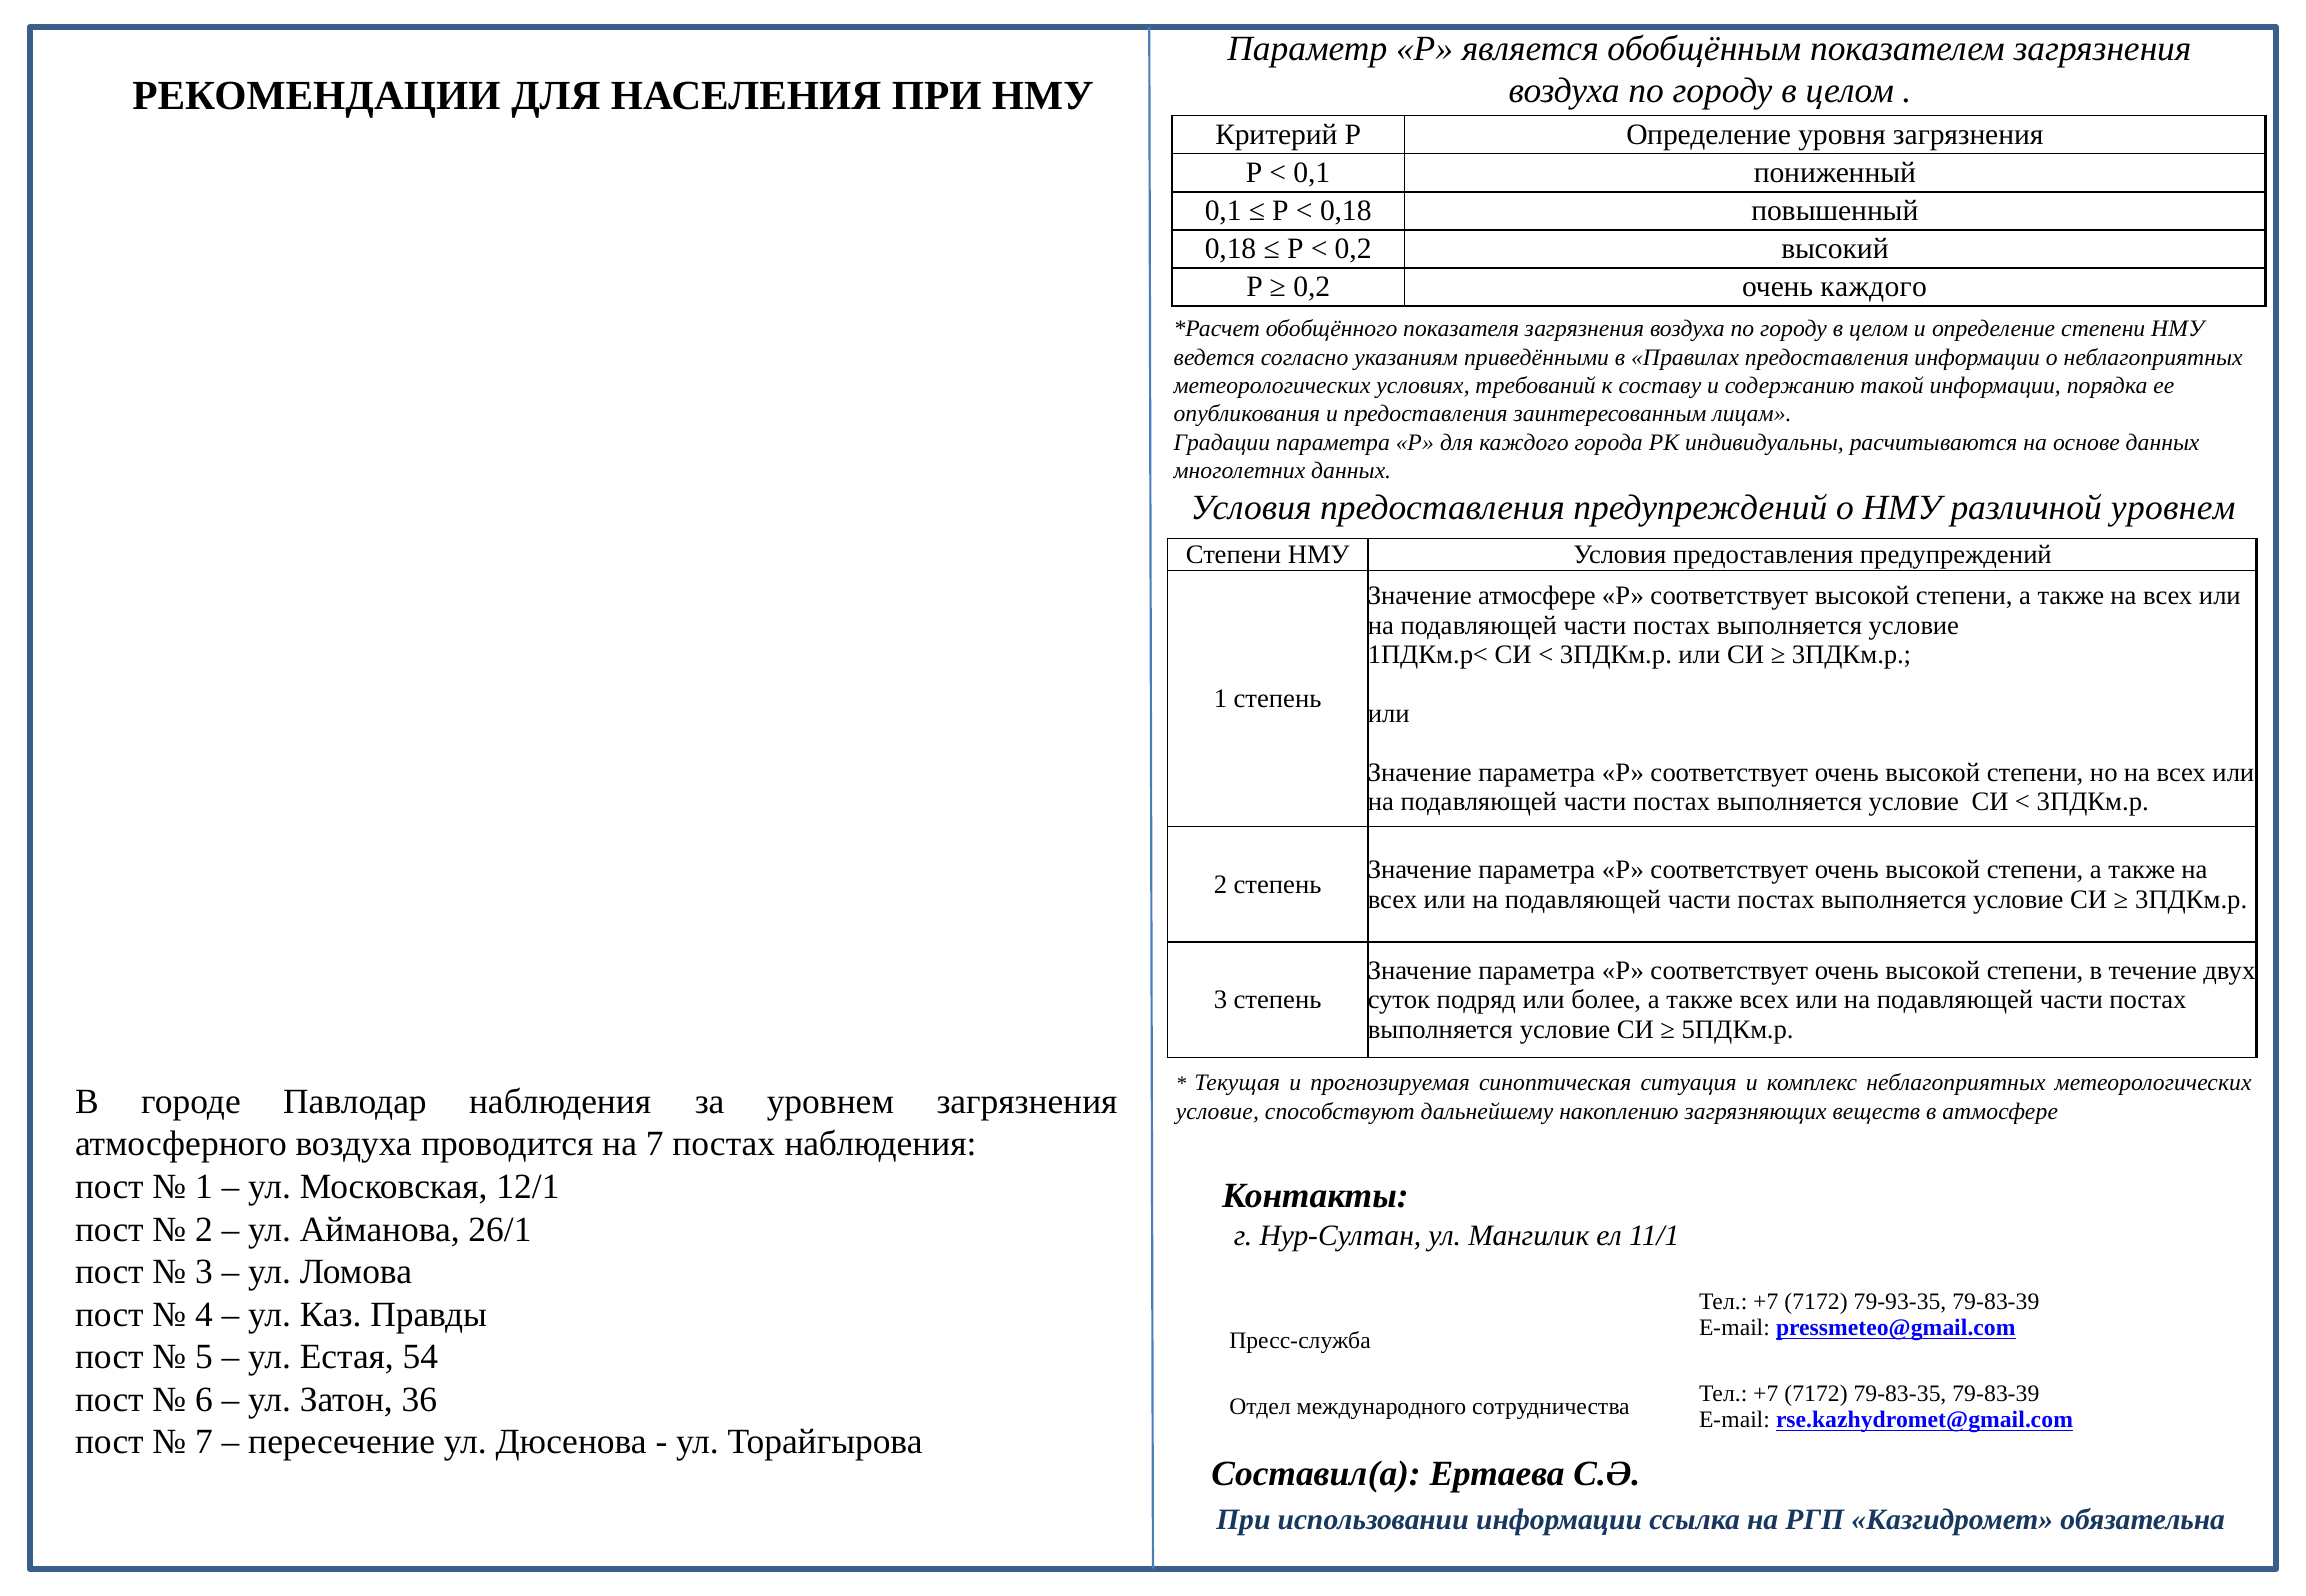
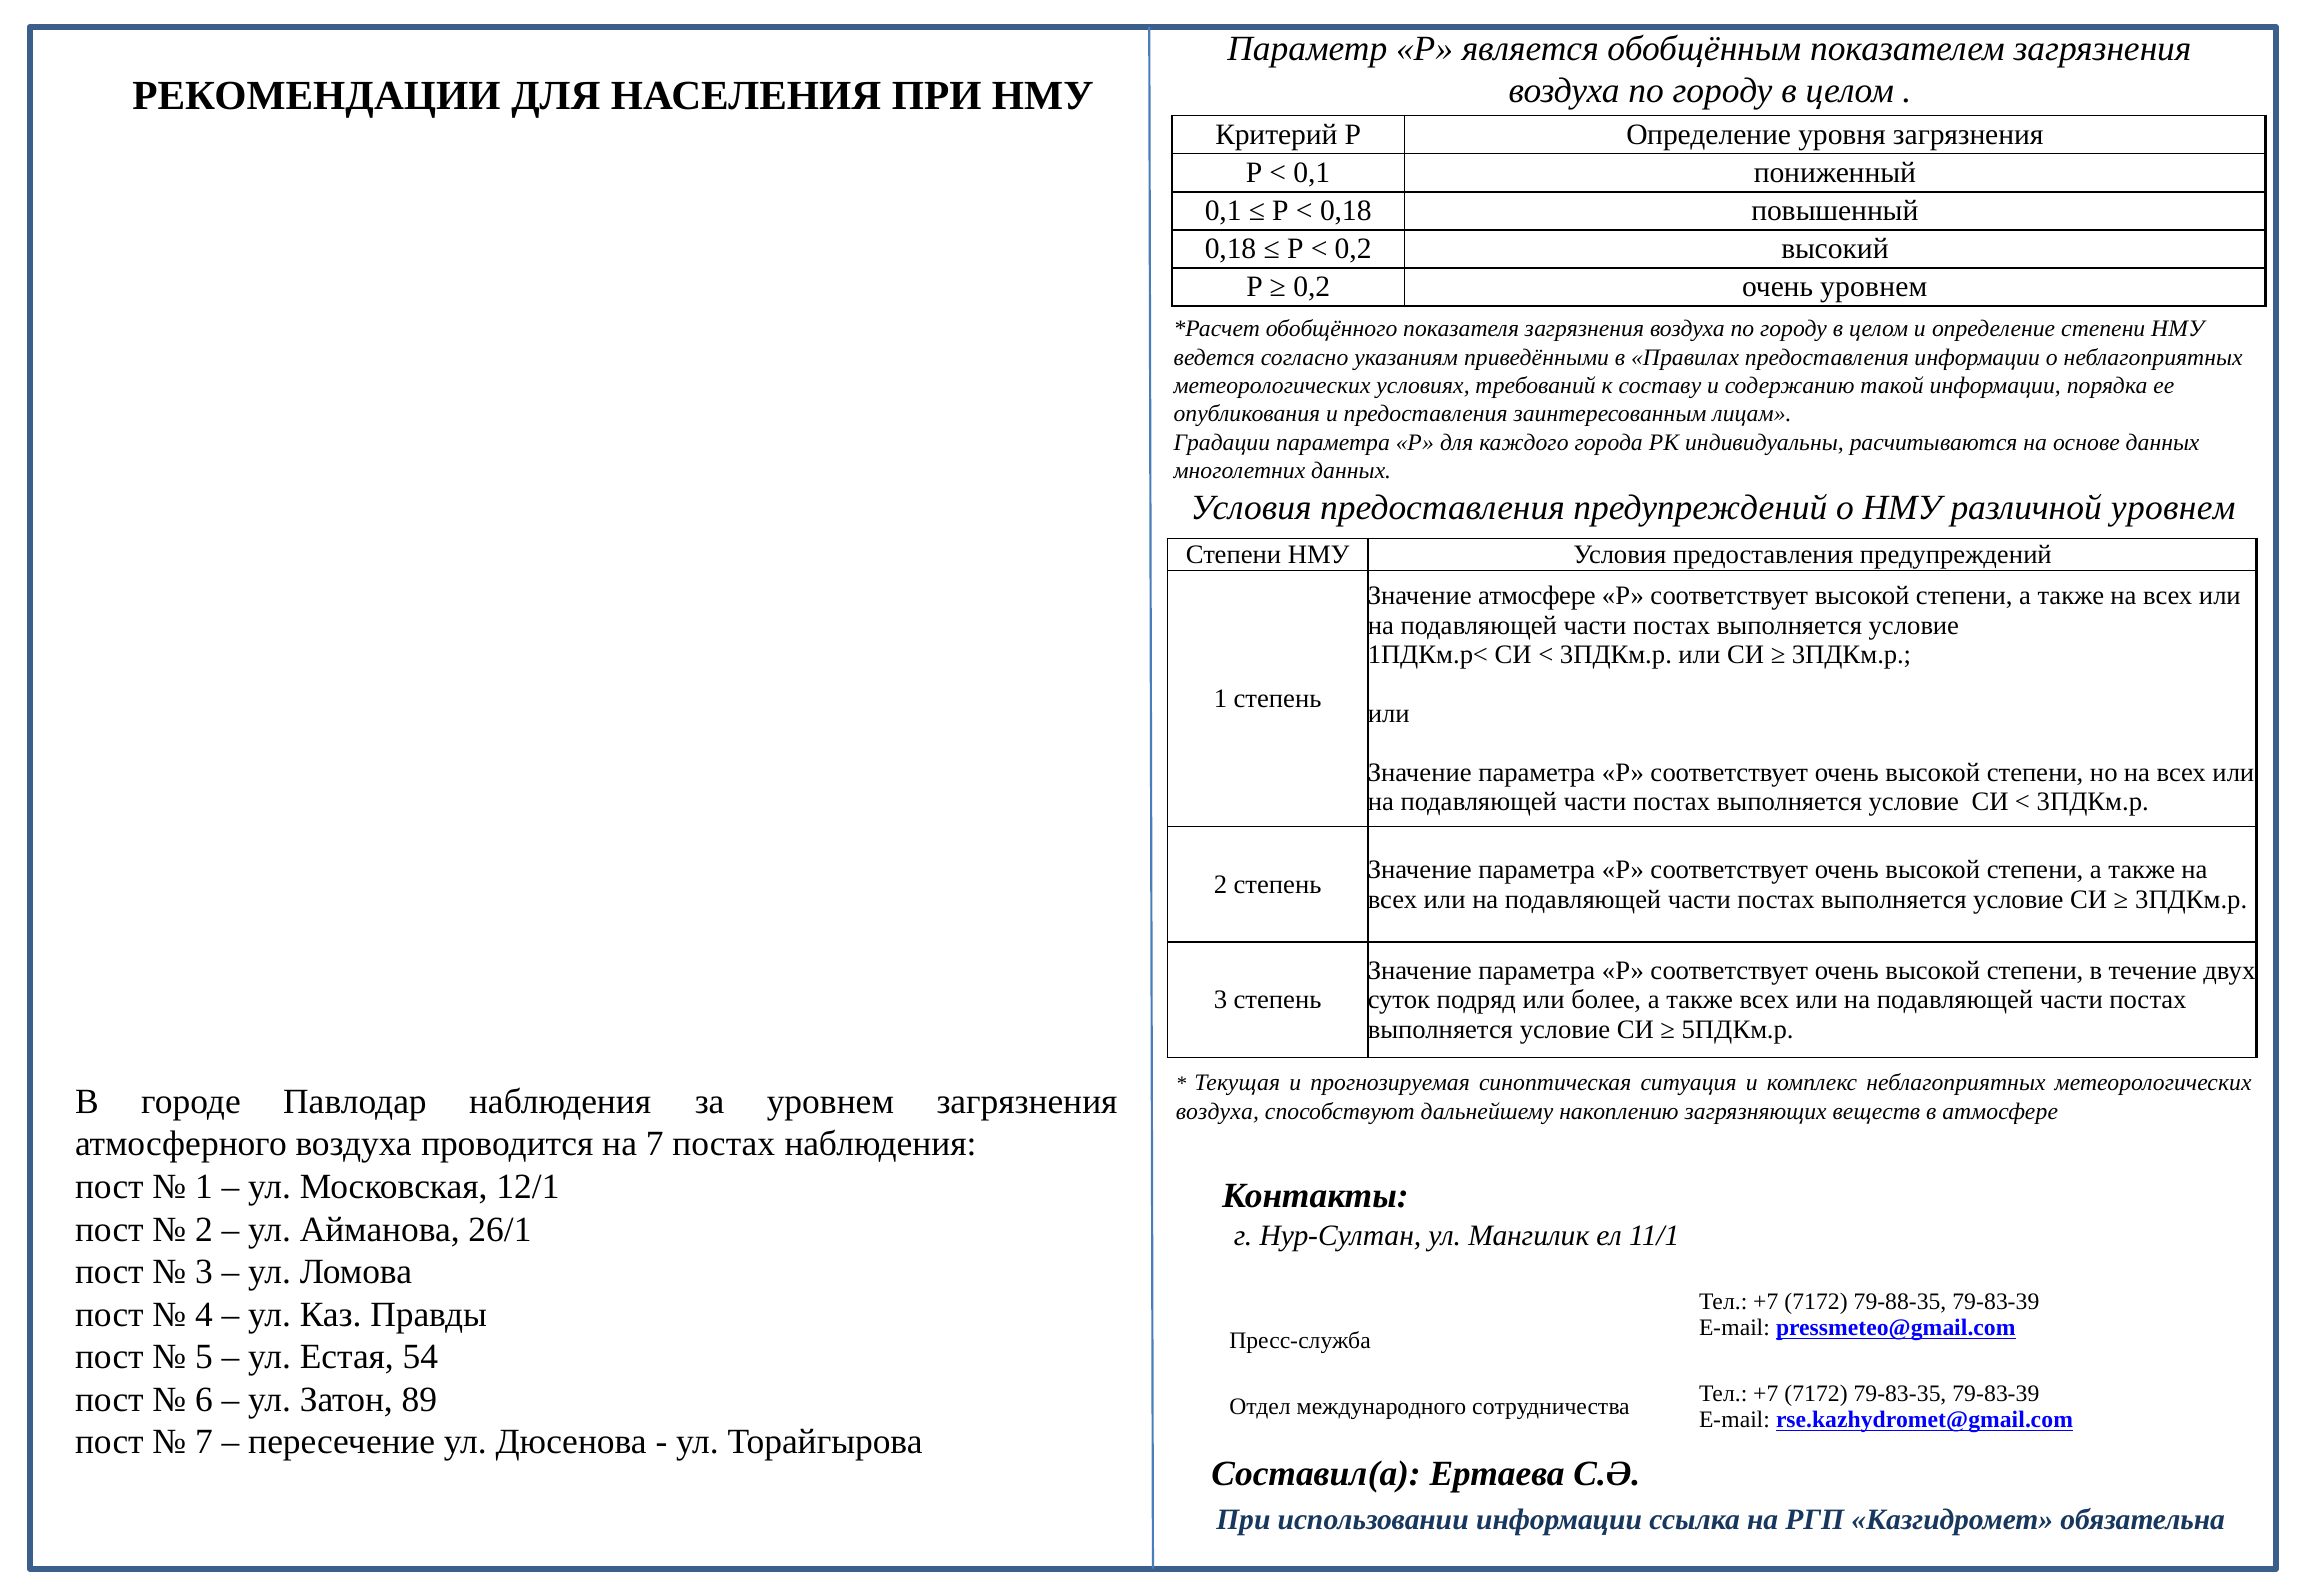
очень каждого: каждого -> уровнем
условие at (1217, 1112): условие -> воздуха
79-93-35: 79-93-35 -> 79-88-35
36: 36 -> 89
